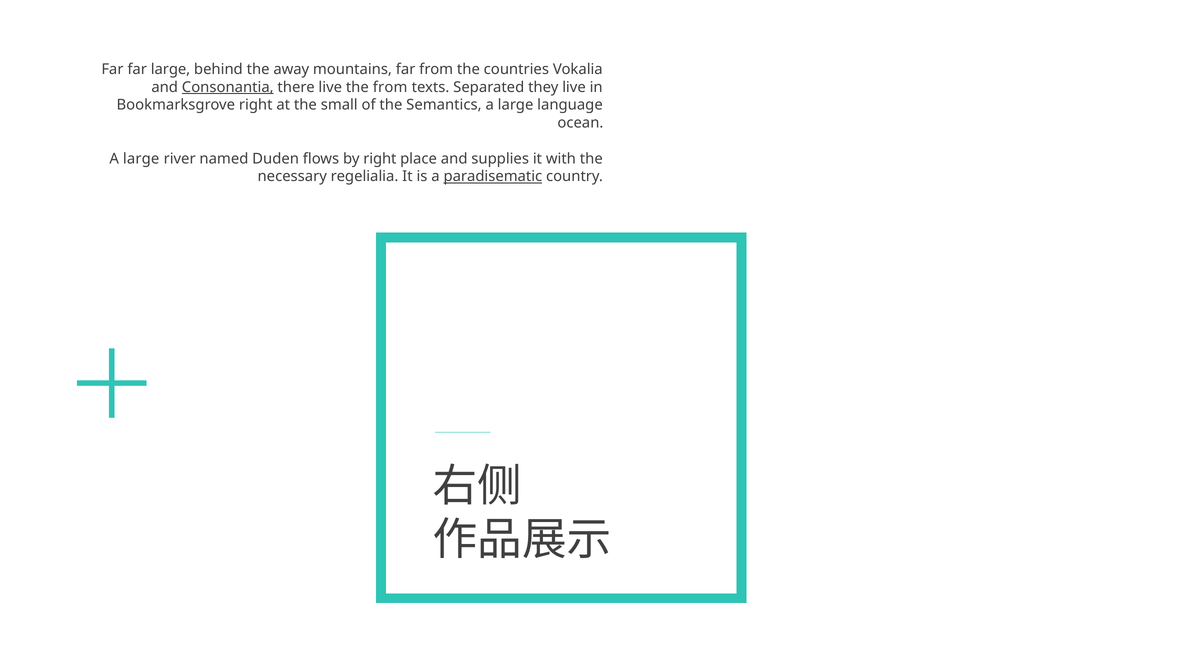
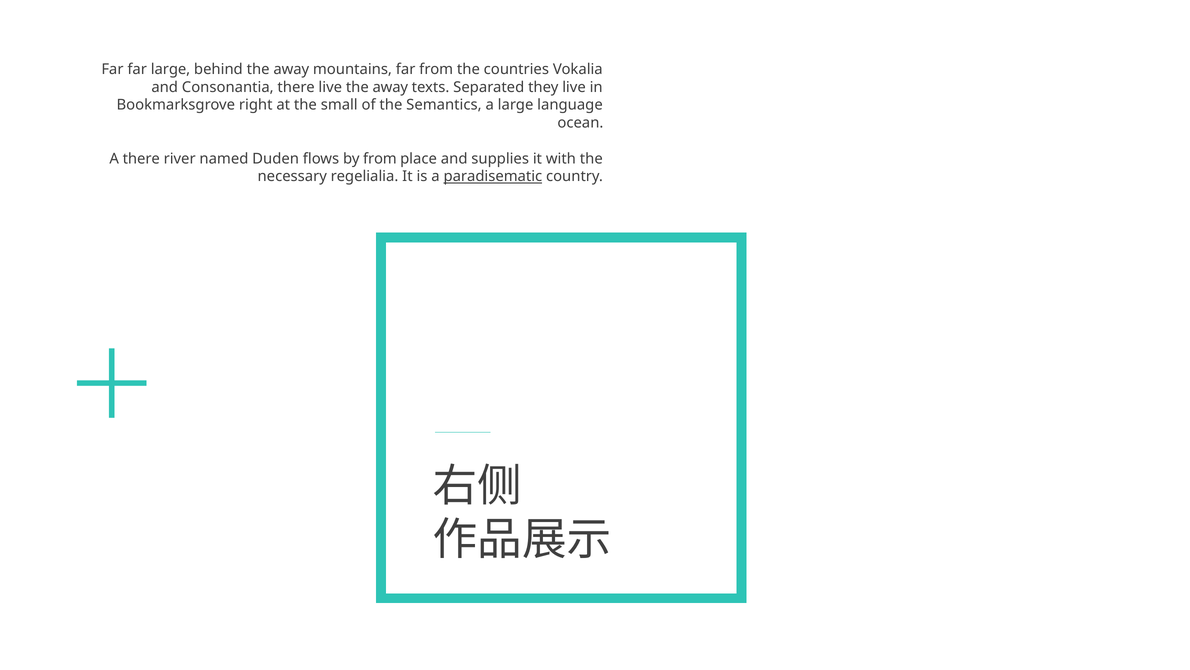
Consonantia underline: present -> none
live the from: from -> away
large at (141, 158): large -> there
by right: right -> from
